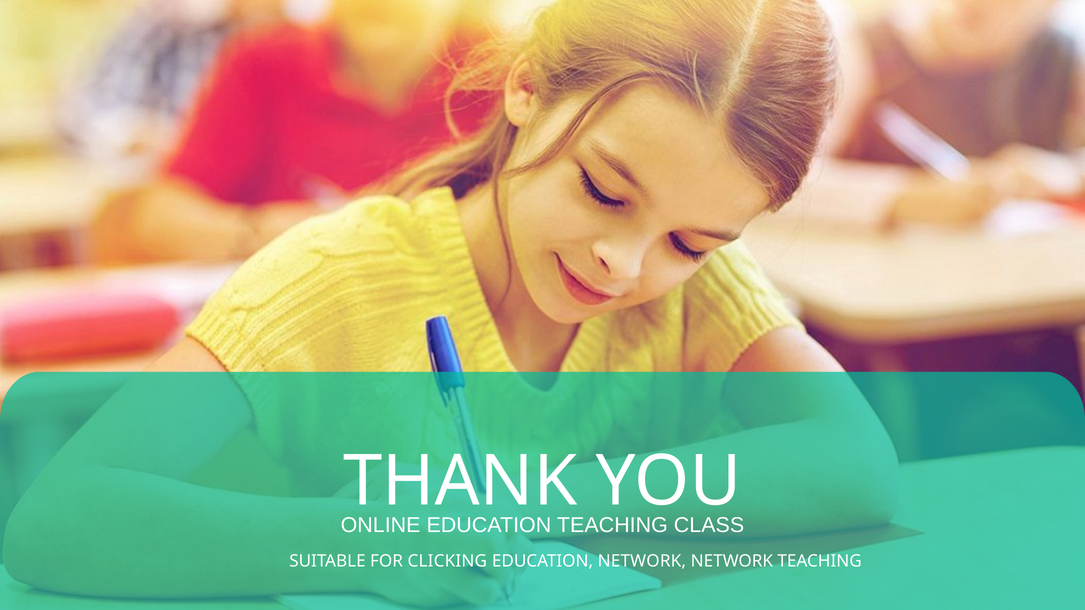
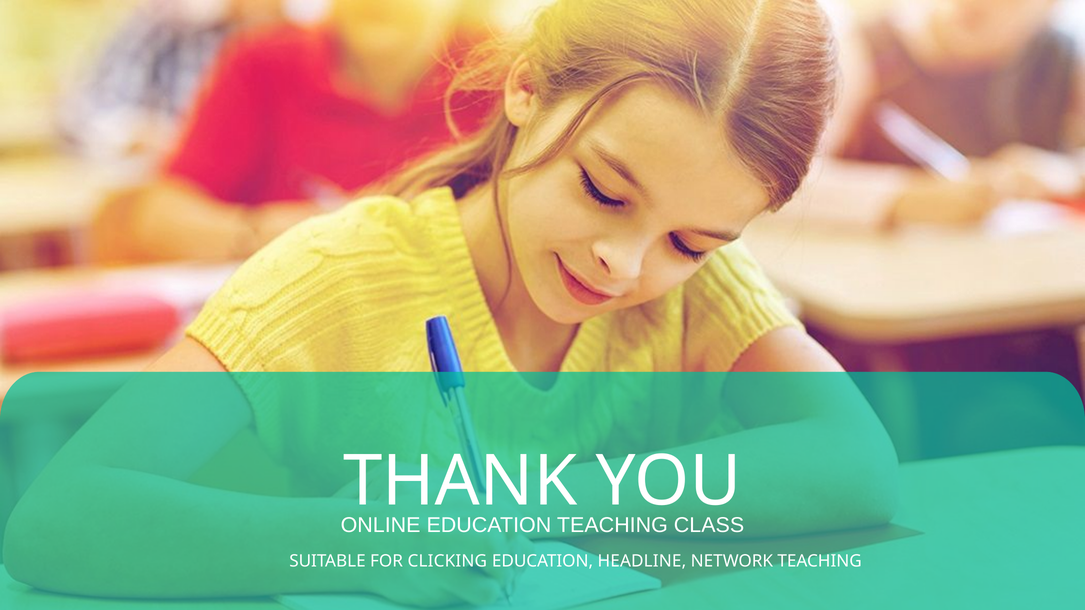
EDUCATION NETWORK: NETWORK -> HEADLINE
